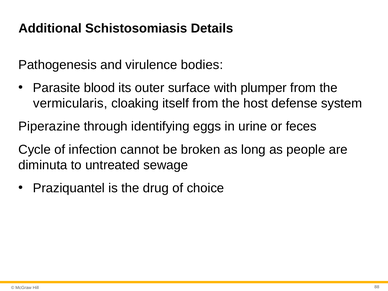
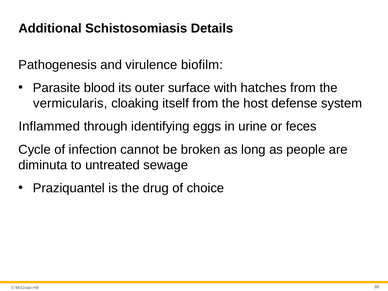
bodies: bodies -> biofilm
plumper: plumper -> hatches
Piperazine: Piperazine -> Inflammed
